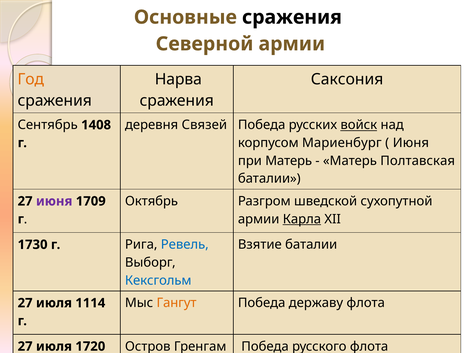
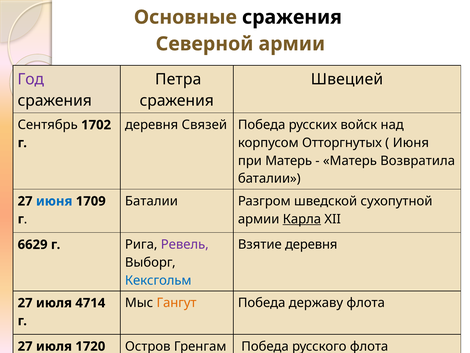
Год colour: orange -> purple
Нарва: Нарва -> Петра
Саксония: Саксония -> Швецией
1408: 1408 -> 1702
войск underline: present -> none
Мариенбург: Мариенбург -> Отторгнутых
Полтавская: Полтавская -> Возвратила
Октябрь at (151, 201): Октябрь -> Баталии
июня at (54, 201) colour: purple -> blue
Взятие баталии: баталии -> деревня
1730: 1730 -> 6629
Ревель colour: blue -> purple
1114: 1114 -> 4714
